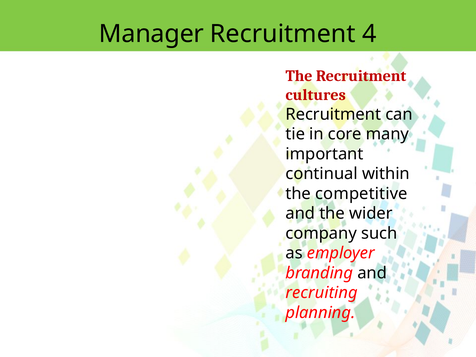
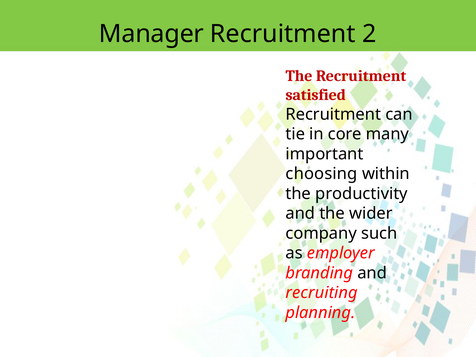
4: 4 -> 2
cultures: cultures -> satisfied
continual: continual -> choosing
competitive: competitive -> productivity
